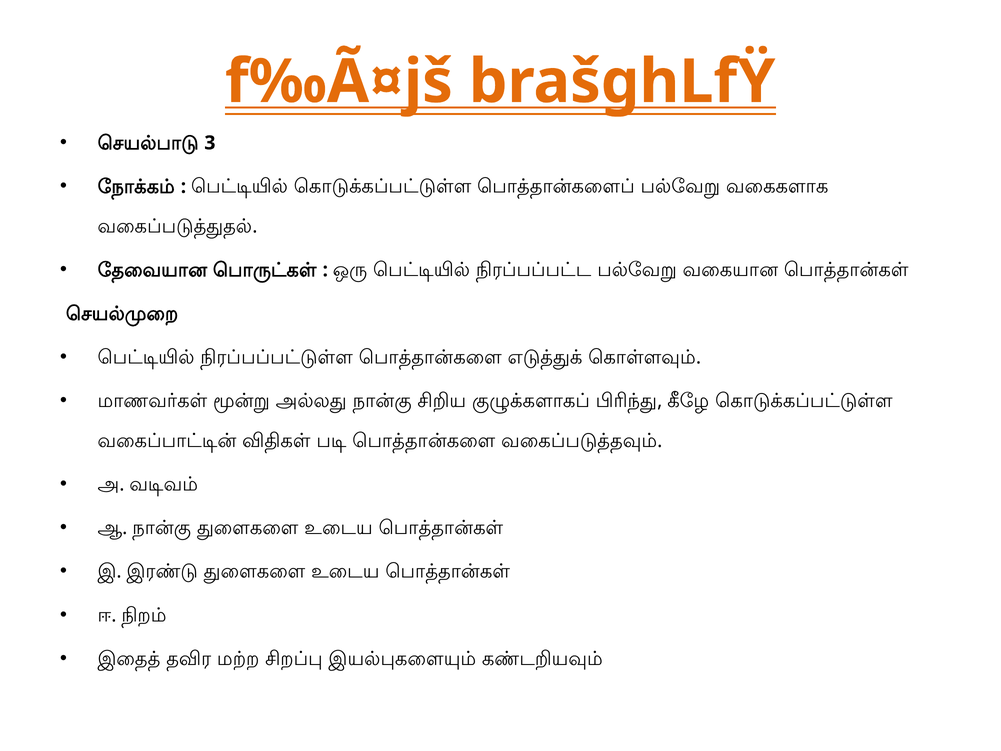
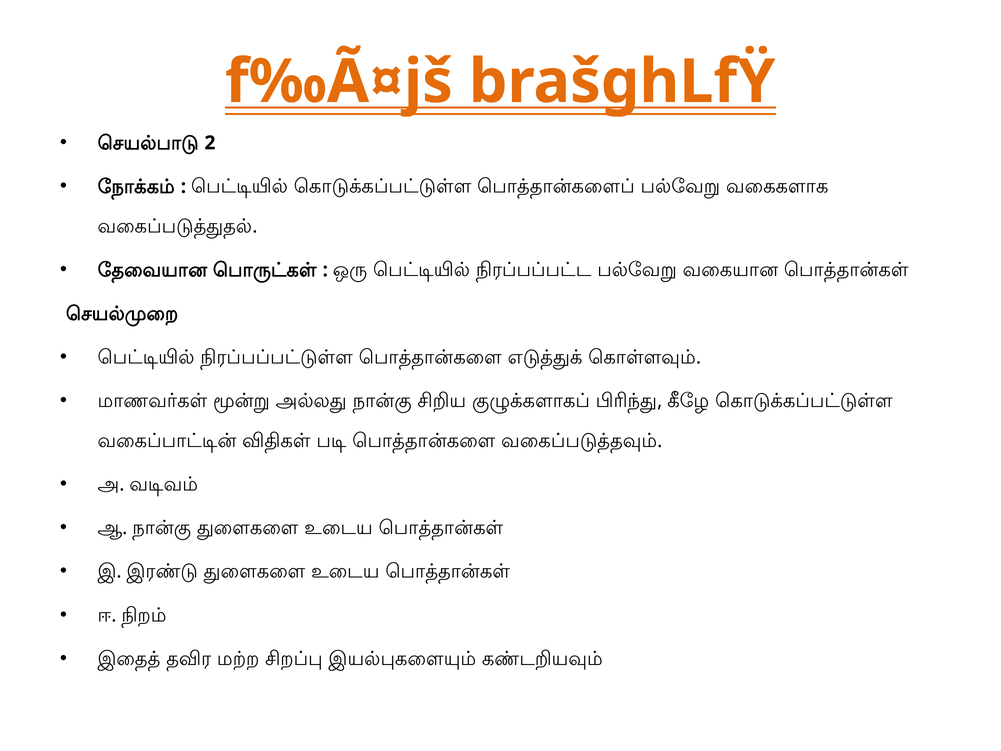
3: 3 -> 2
